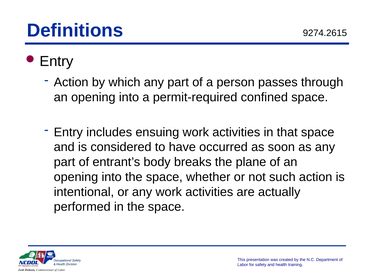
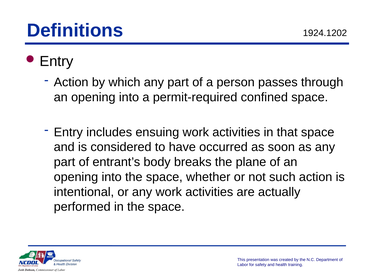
9274.2615: 9274.2615 -> 1924.1202
